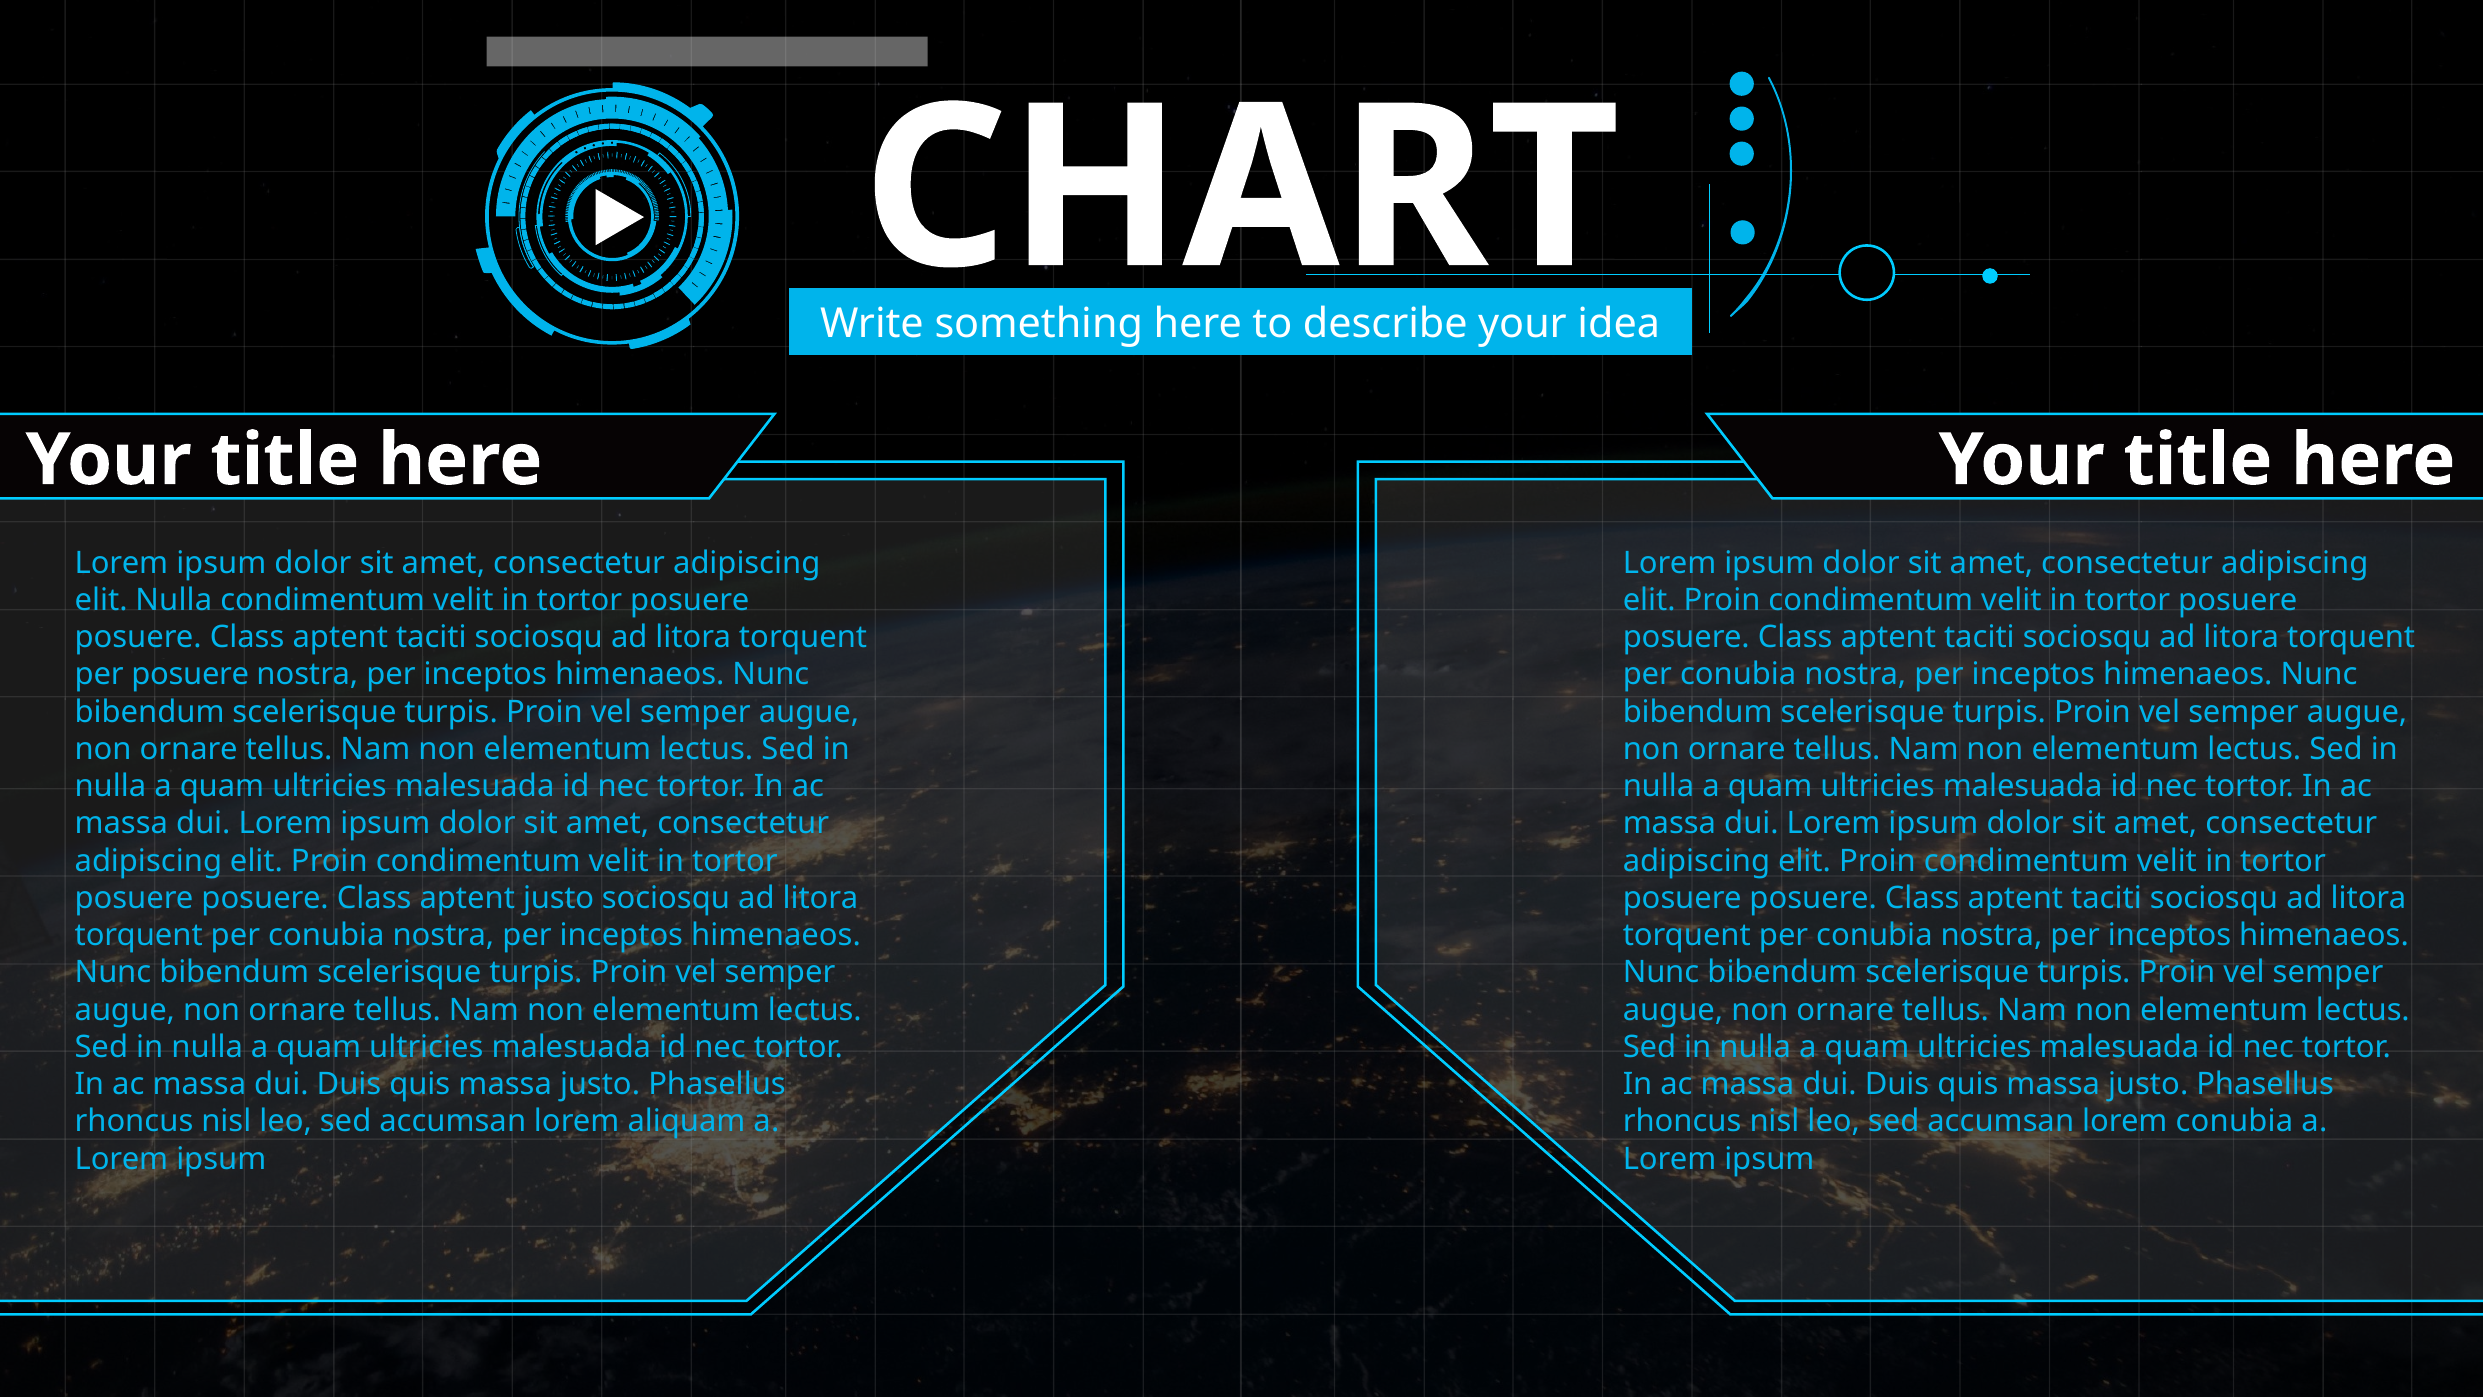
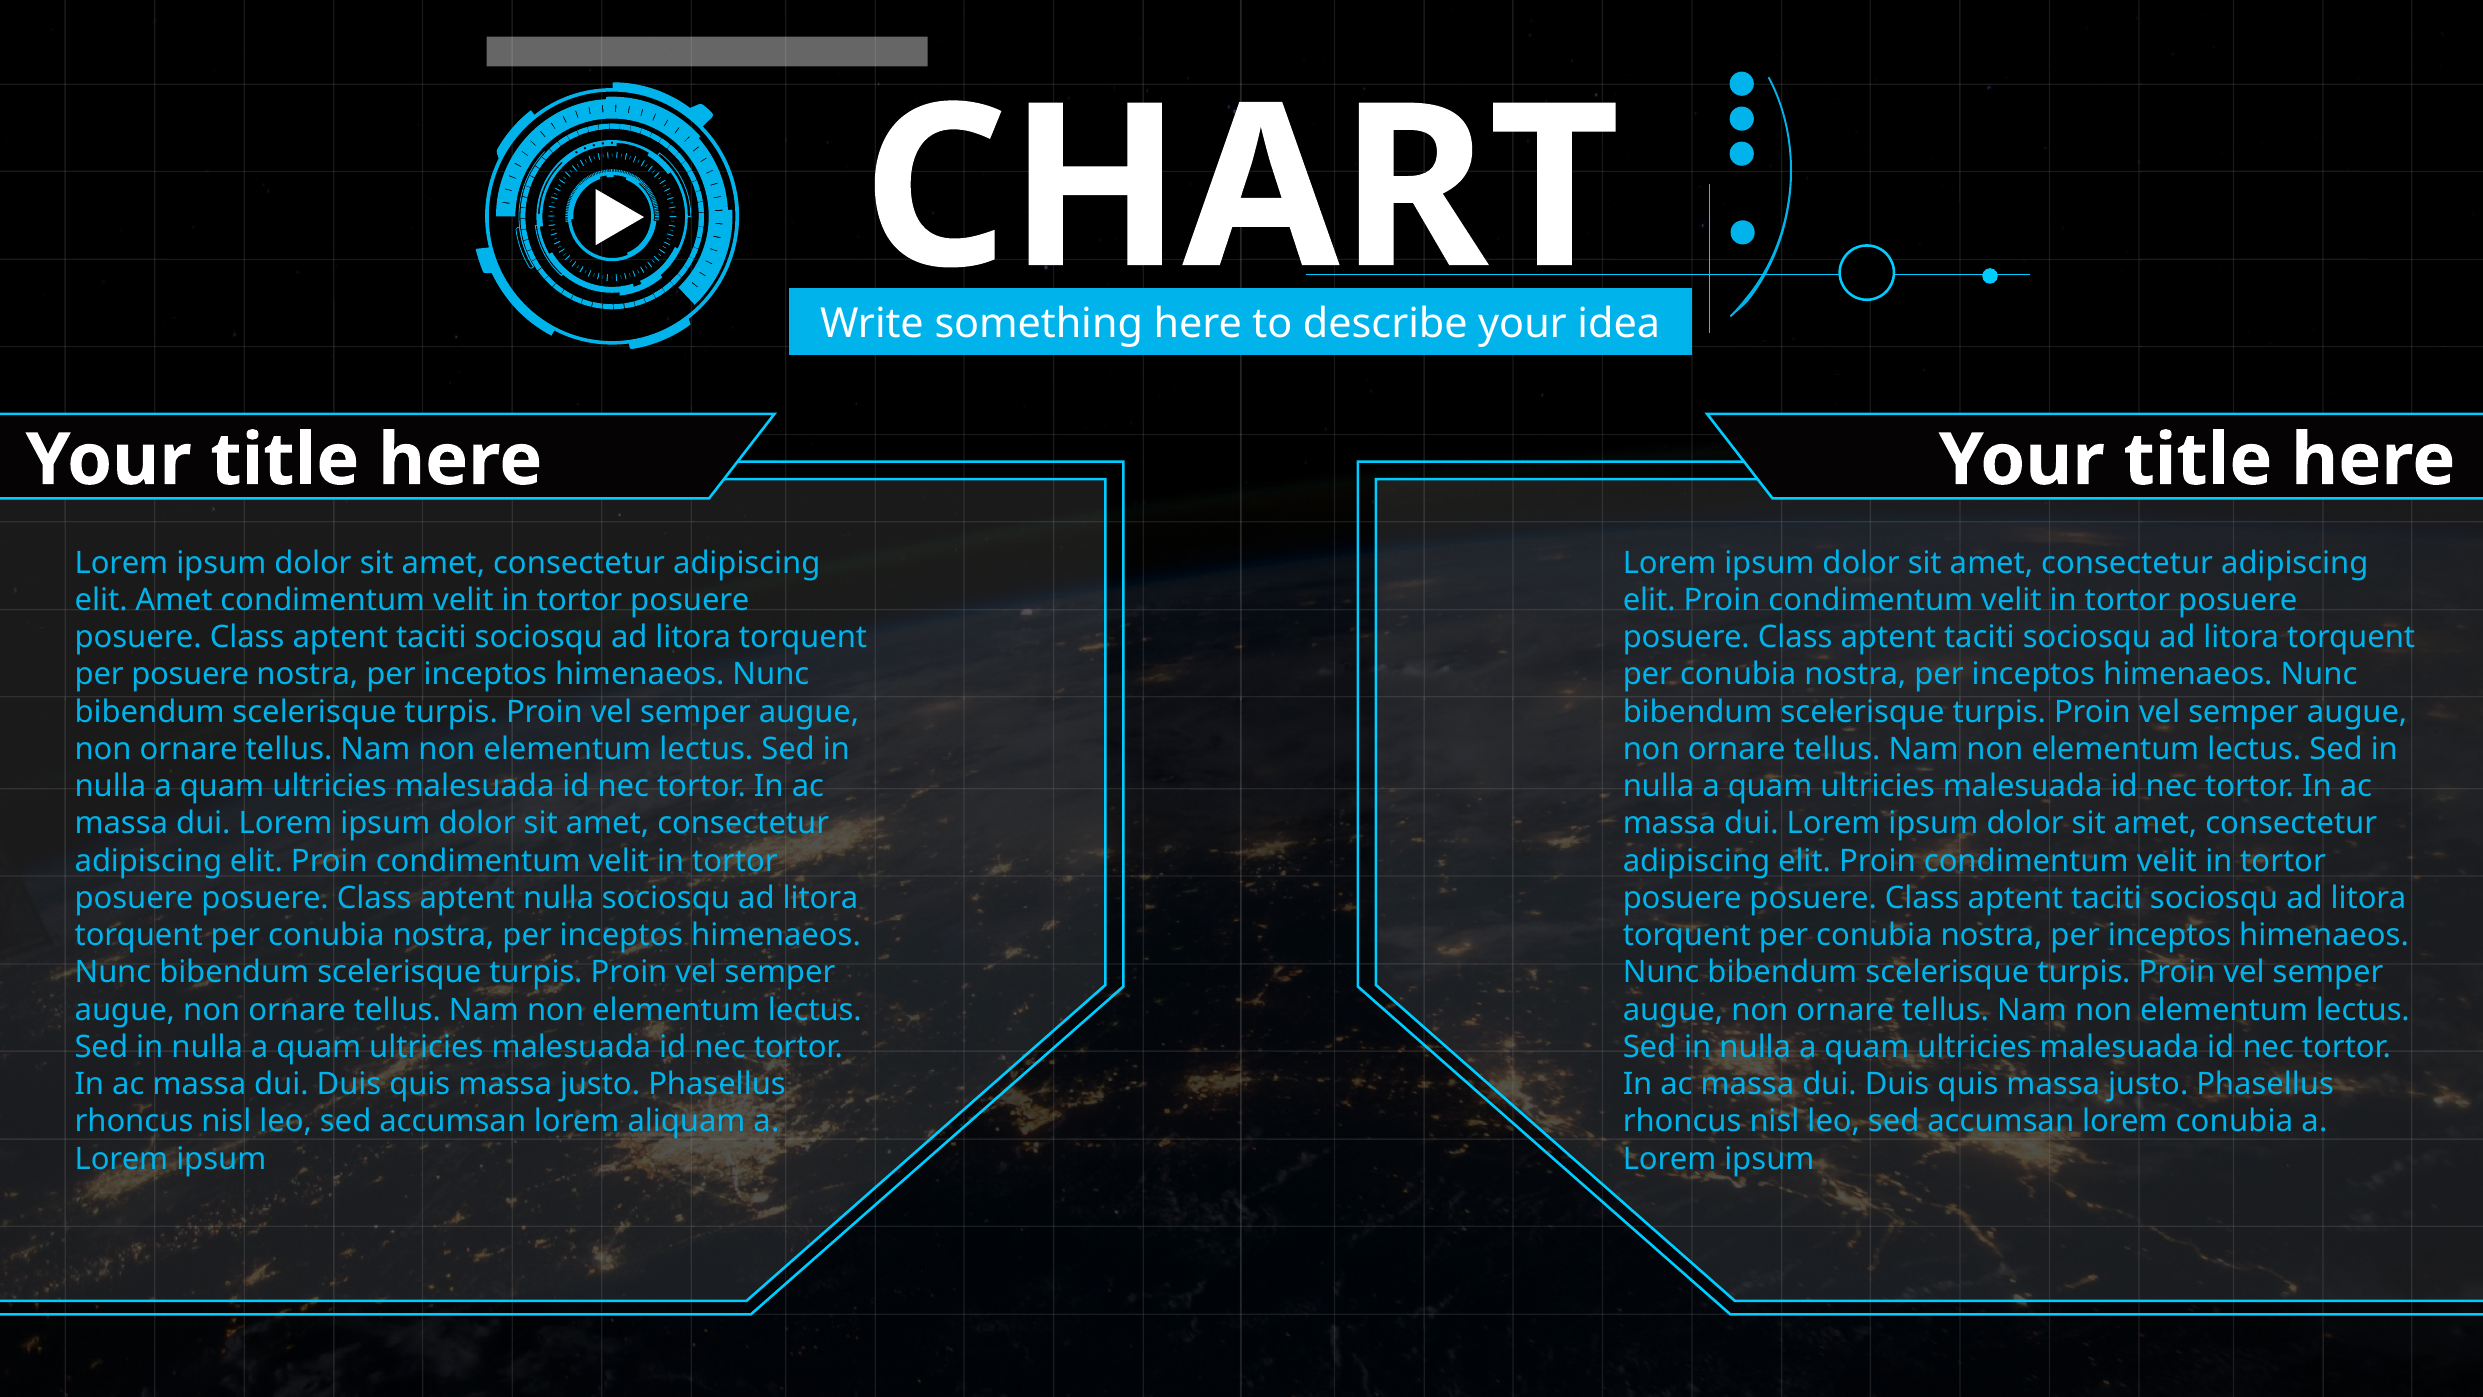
elit Nulla: Nulla -> Amet
aptent justo: justo -> nulla
